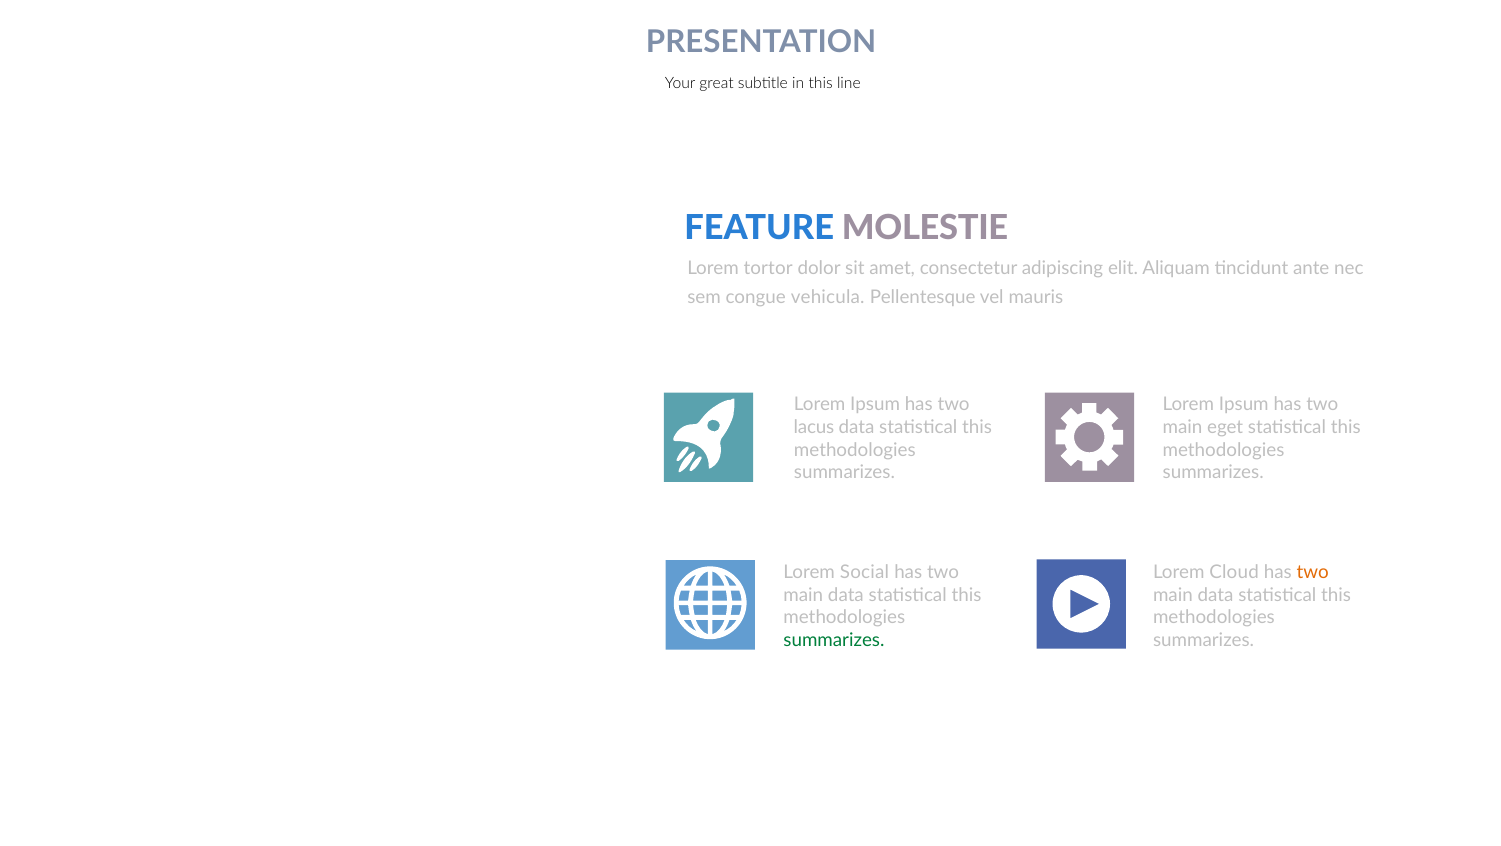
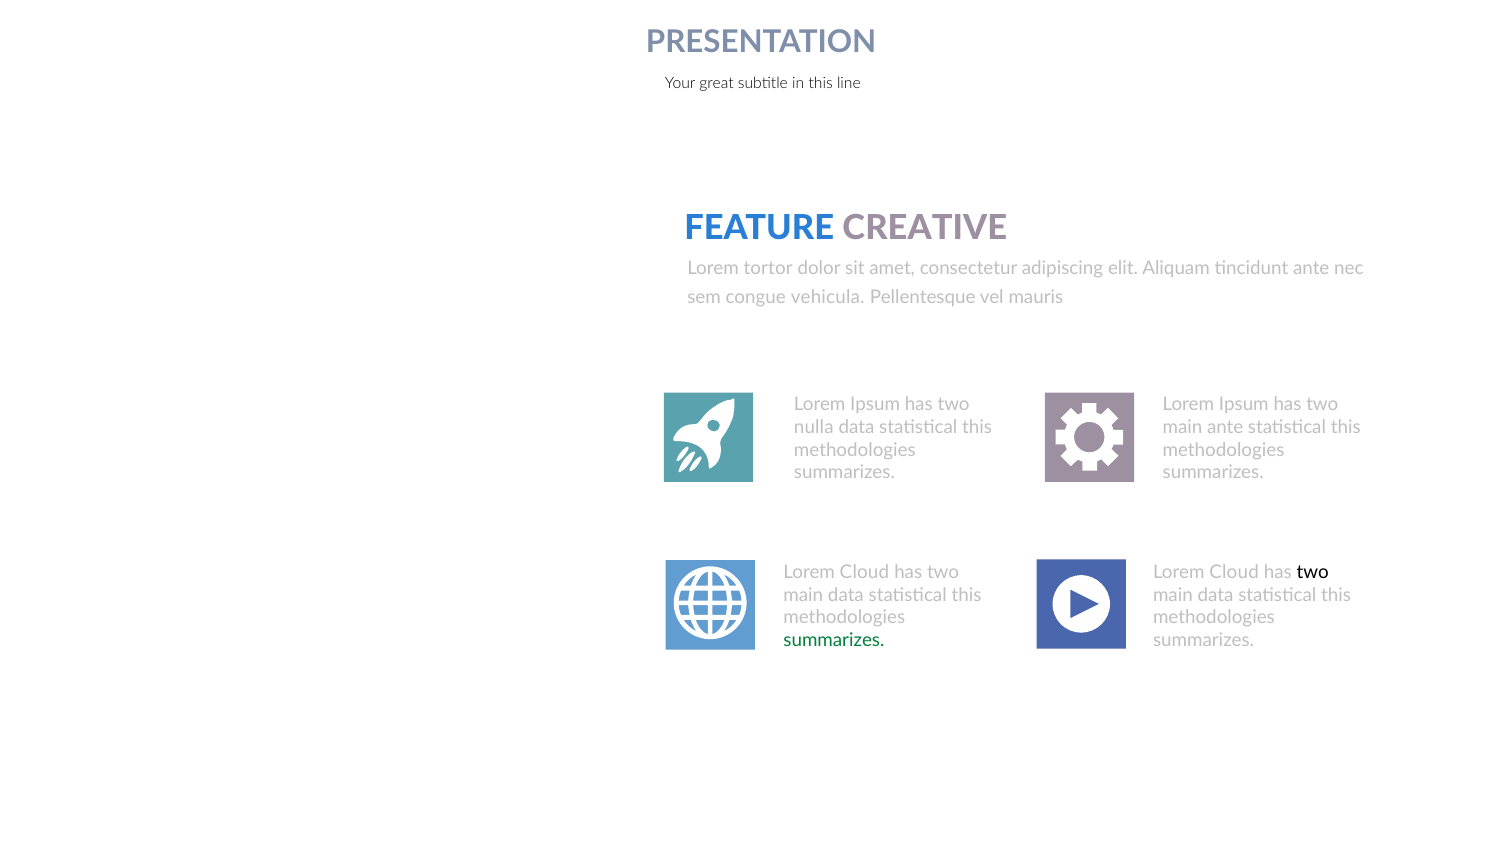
MOLESTIE: MOLESTIE -> CREATIVE
lacus: lacus -> nulla
main eget: eget -> ante
Social at (864, 573): Social -> Cloud
two at (1313, 573) colour: orange -> black
